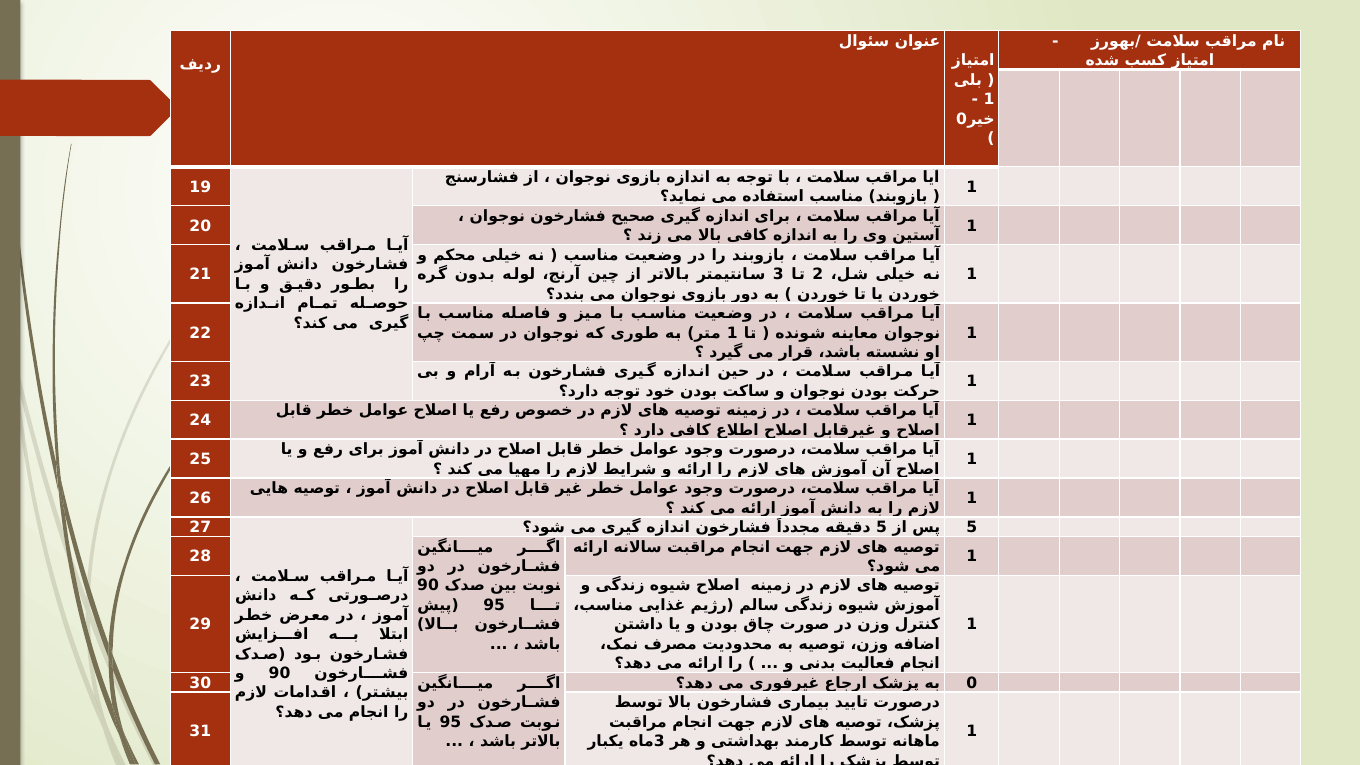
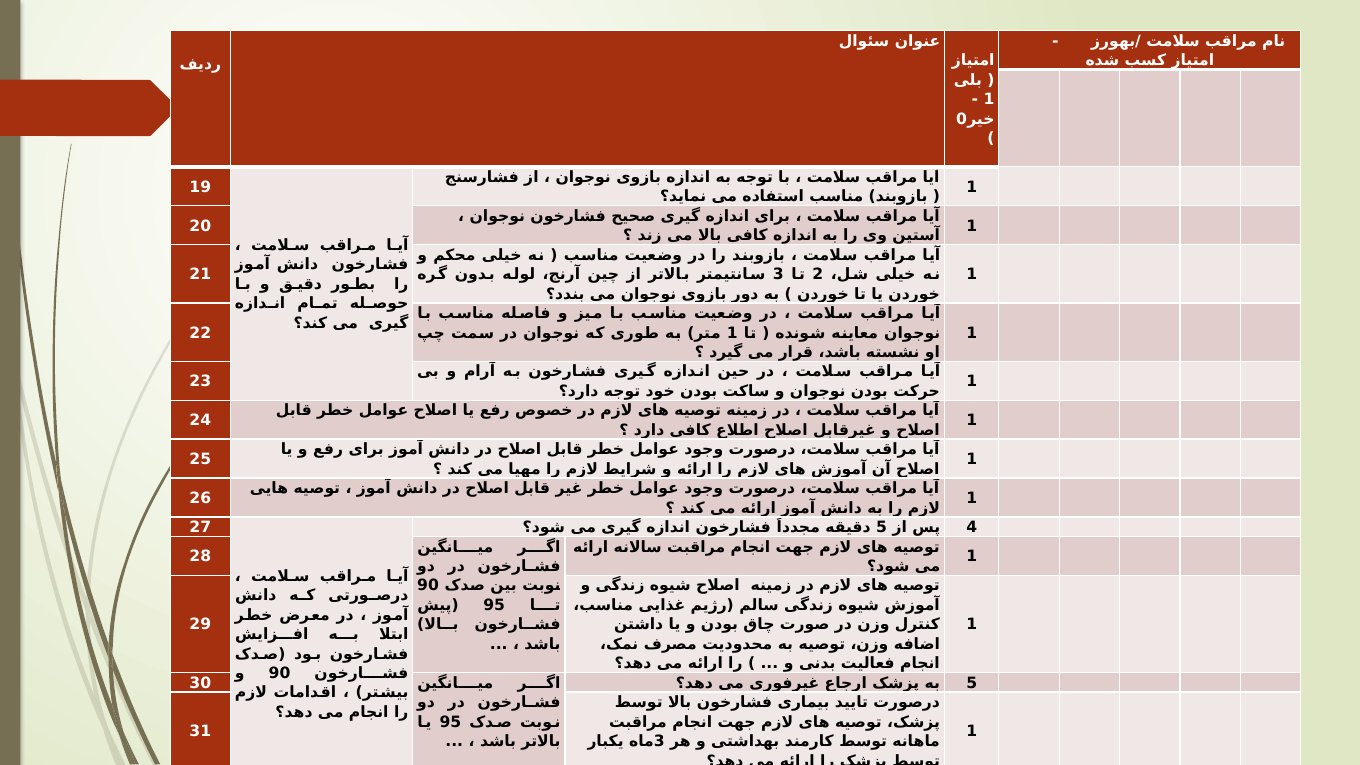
5 at (972, 527): 5 -> 4
0 at (972, 683): 0 -> 5
